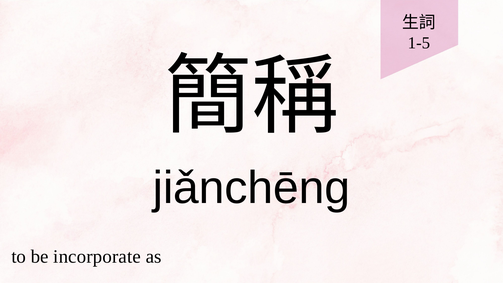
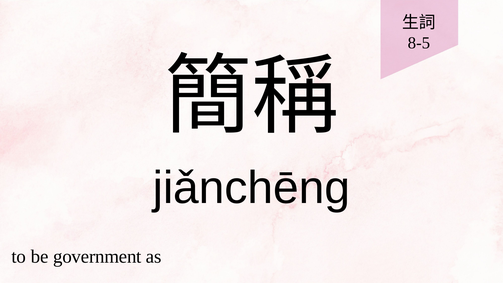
1-5: 1-5 -> 8-5
incorporate: incorporate -> government
